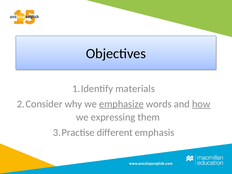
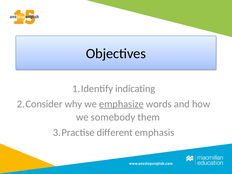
materials: materials -> indicating
how underline: present -> none
expressing: expressing -> somebody
